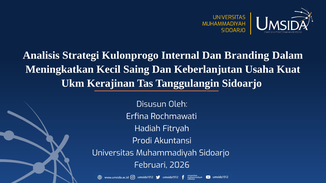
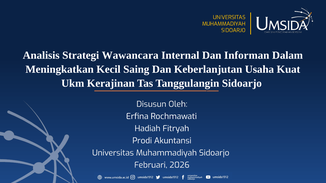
Kulonprogo: Kulonprogo -> Wawancara
Branding: Branding -> Informan
